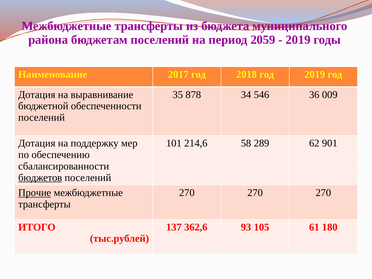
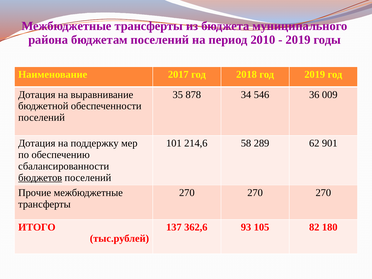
2059: 2059 -> 2010
Прочие underline: present -> none
61: 61 -> 82
